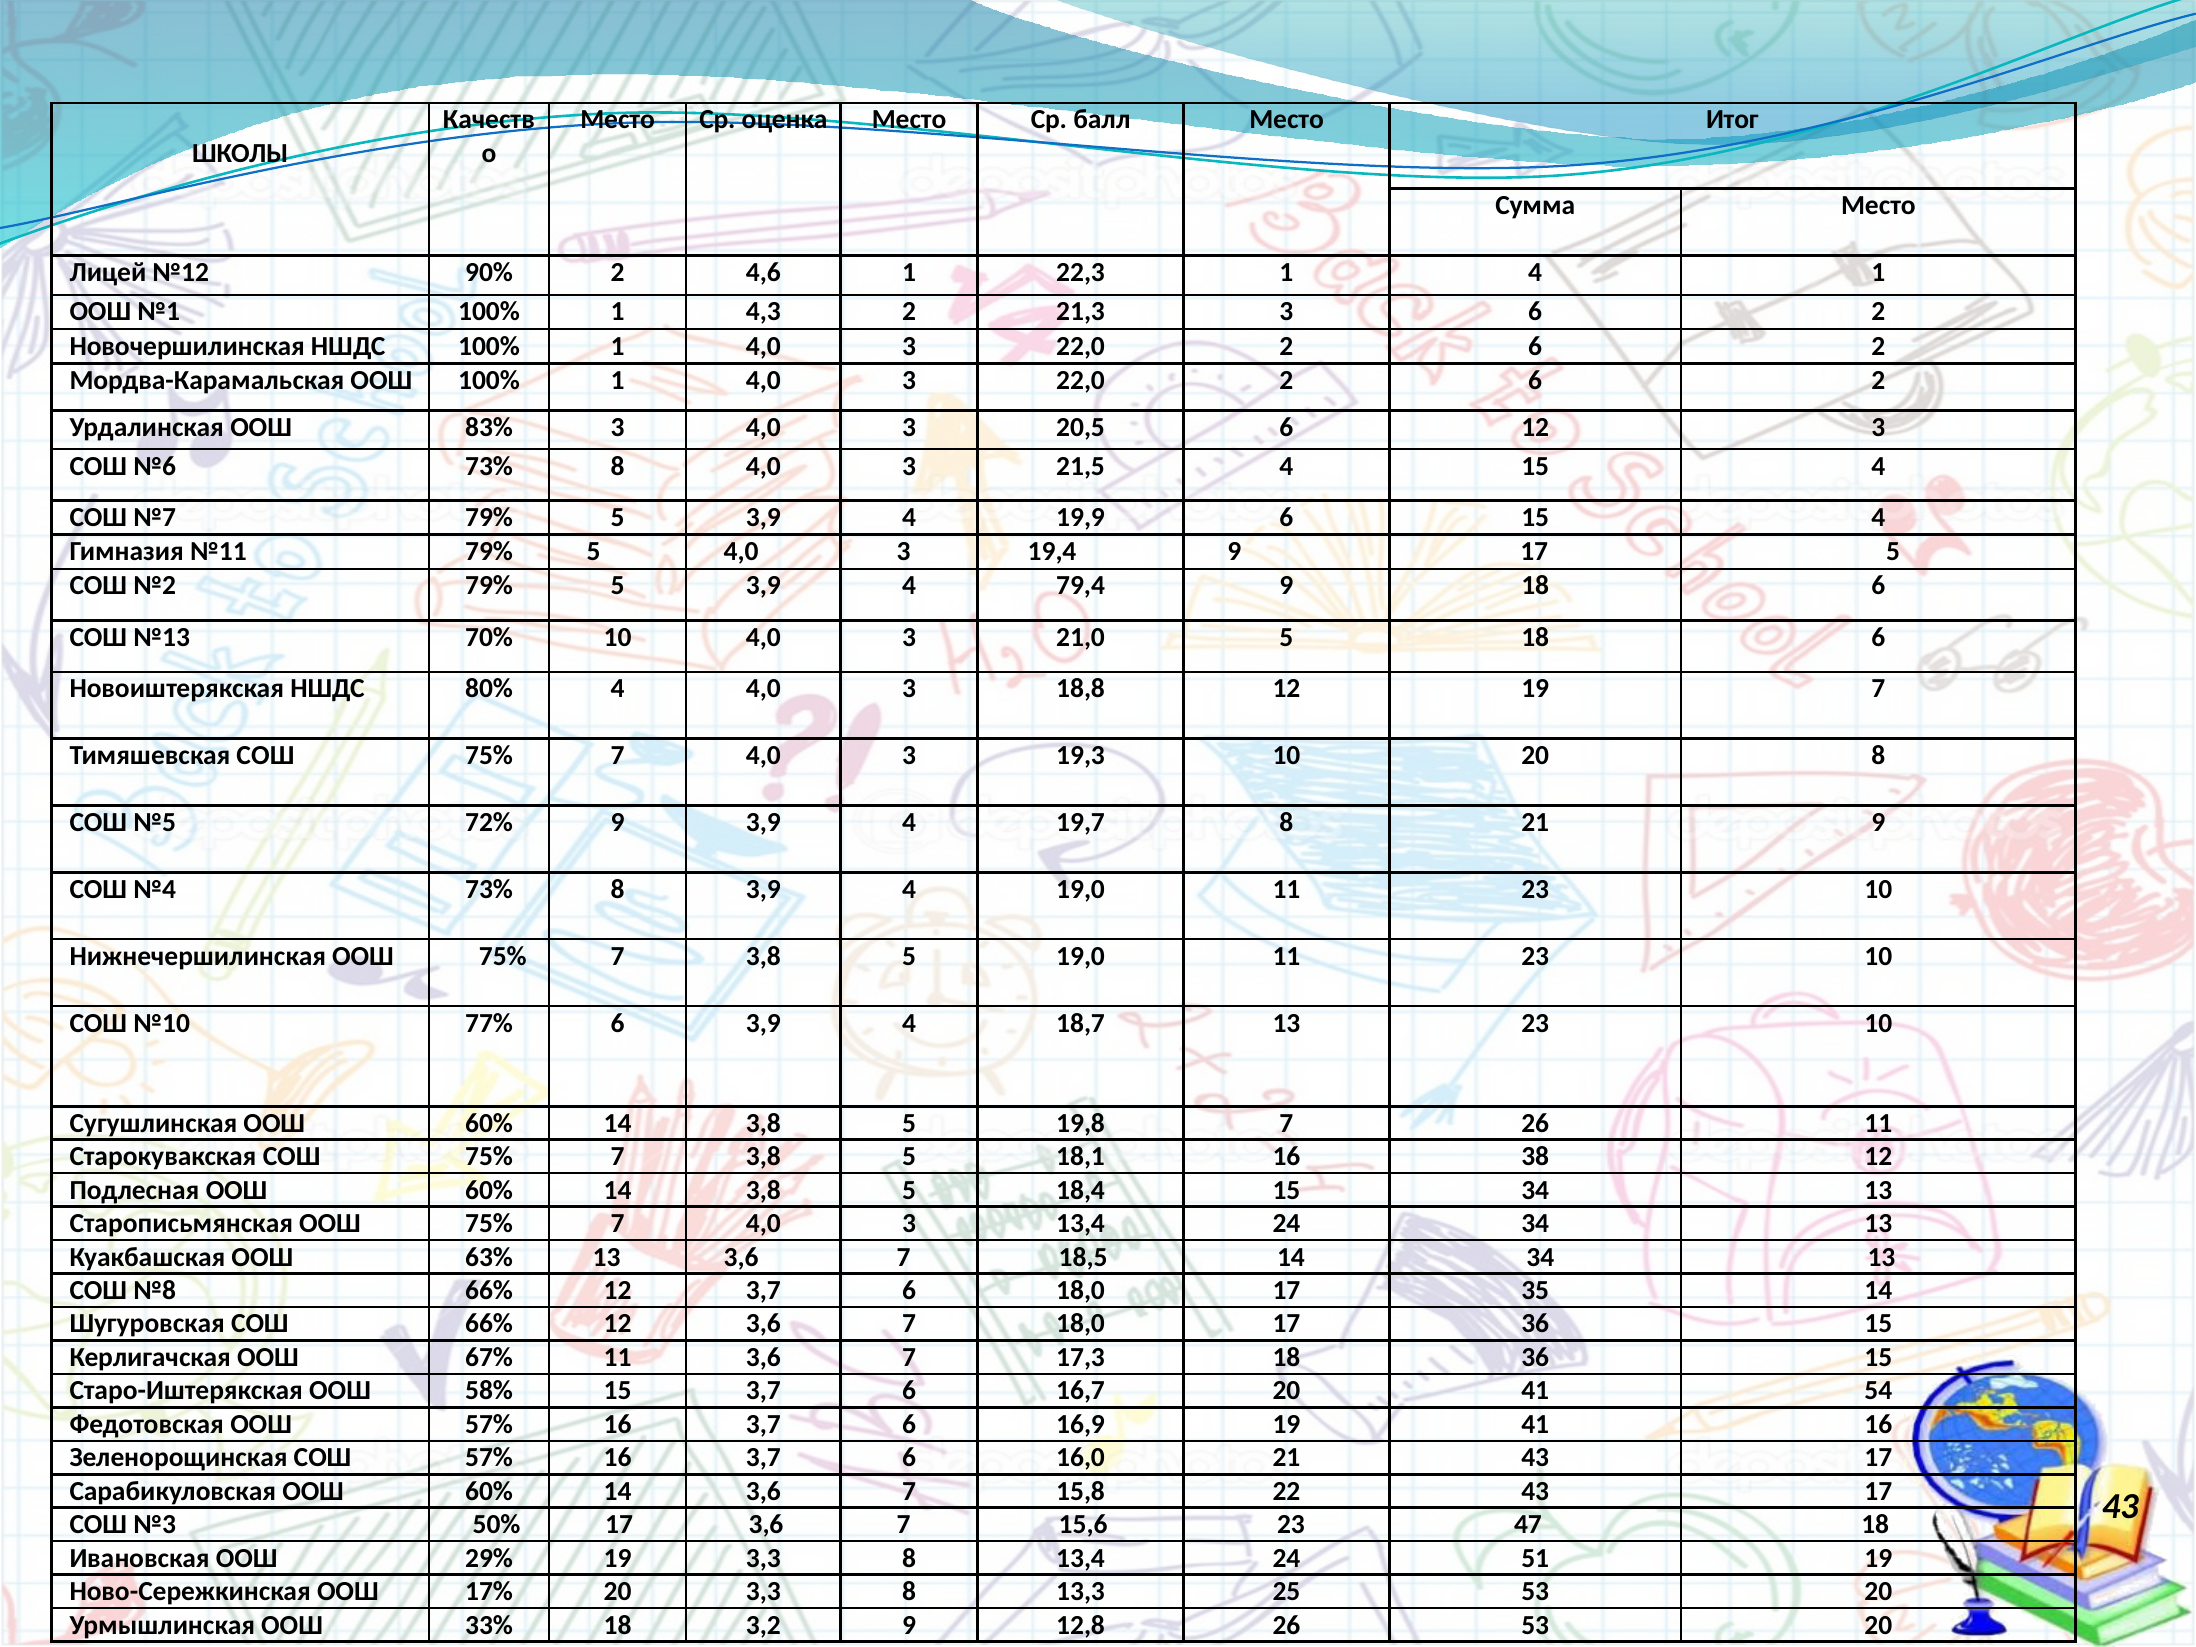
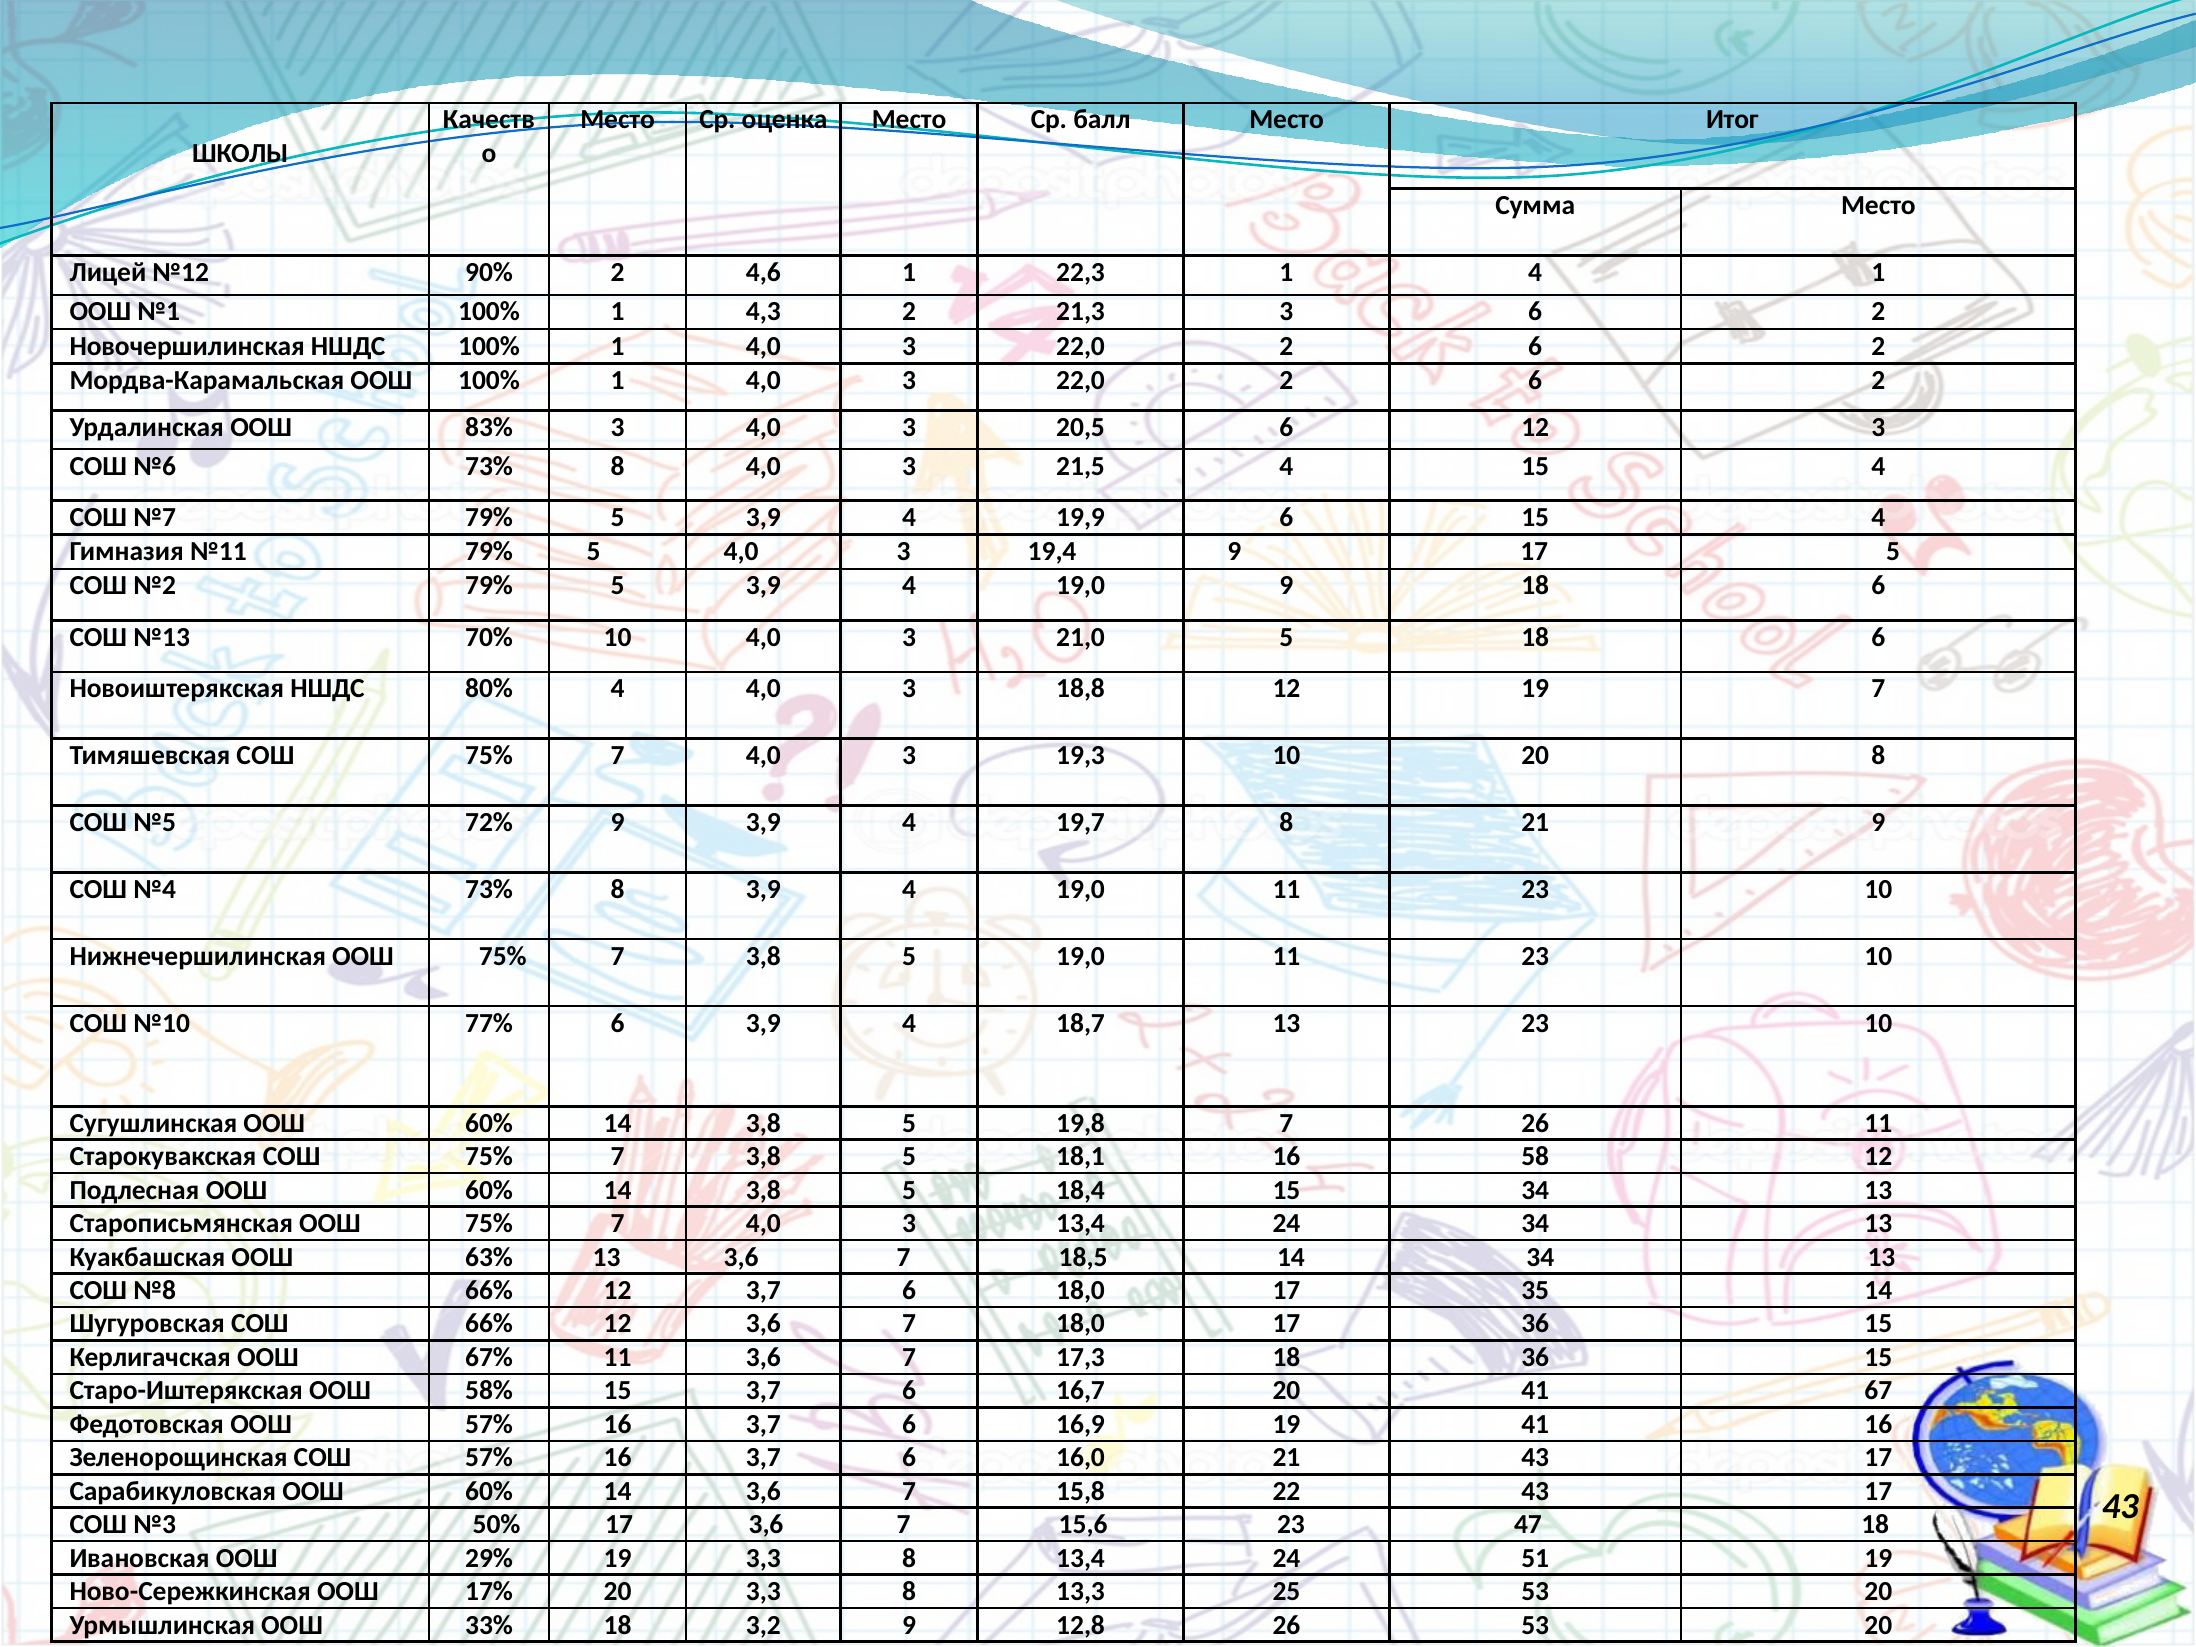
5 3,9 4 79,4: 79,4 -> 19,0
38: 38 -> 58
54: 54 -> 67
